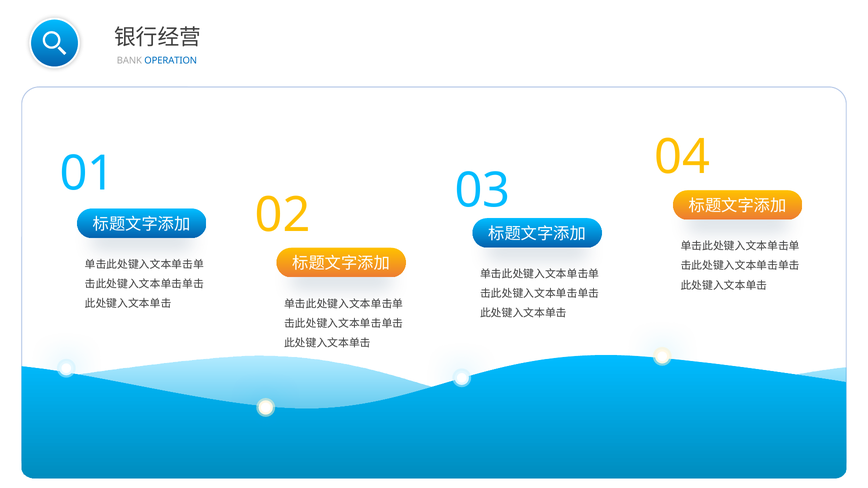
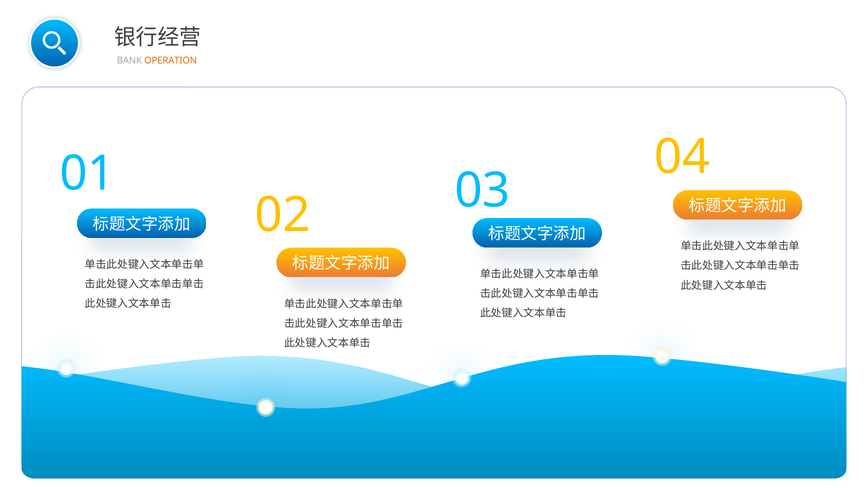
OPERATION colour: blue -> orange
